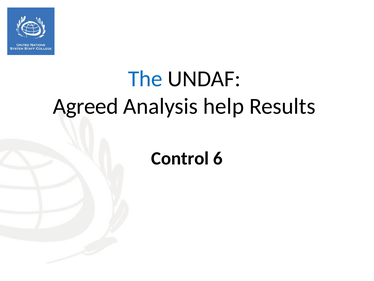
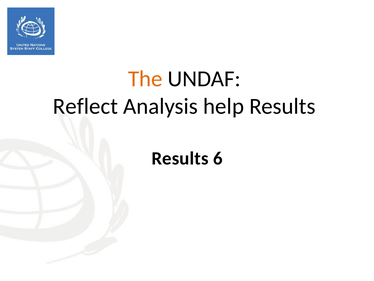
The colour: blue -> orange
Agreed: Agreed -> Reflect
Control at (180, 158): Control -> Results
